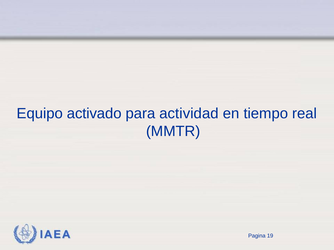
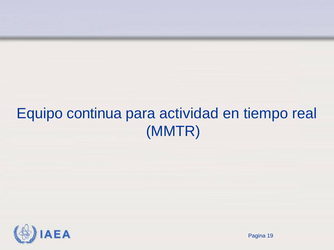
activado: activado -> continua
